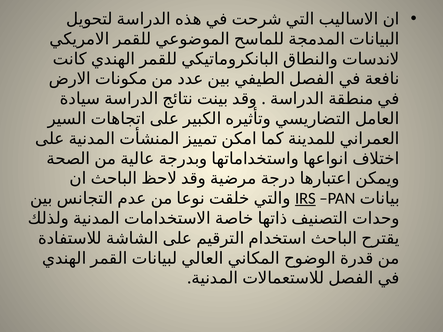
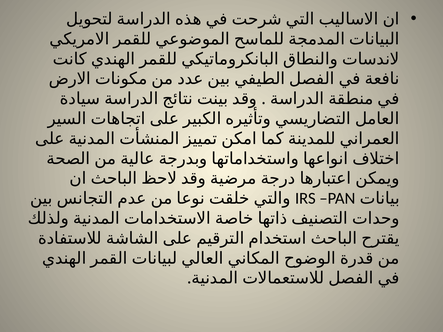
IRS underline: present -> none
